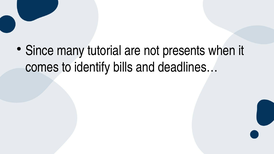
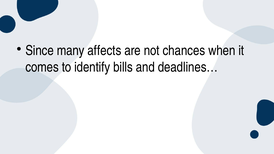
tutorial: tutorial -> affects
presents: presents -> chances
